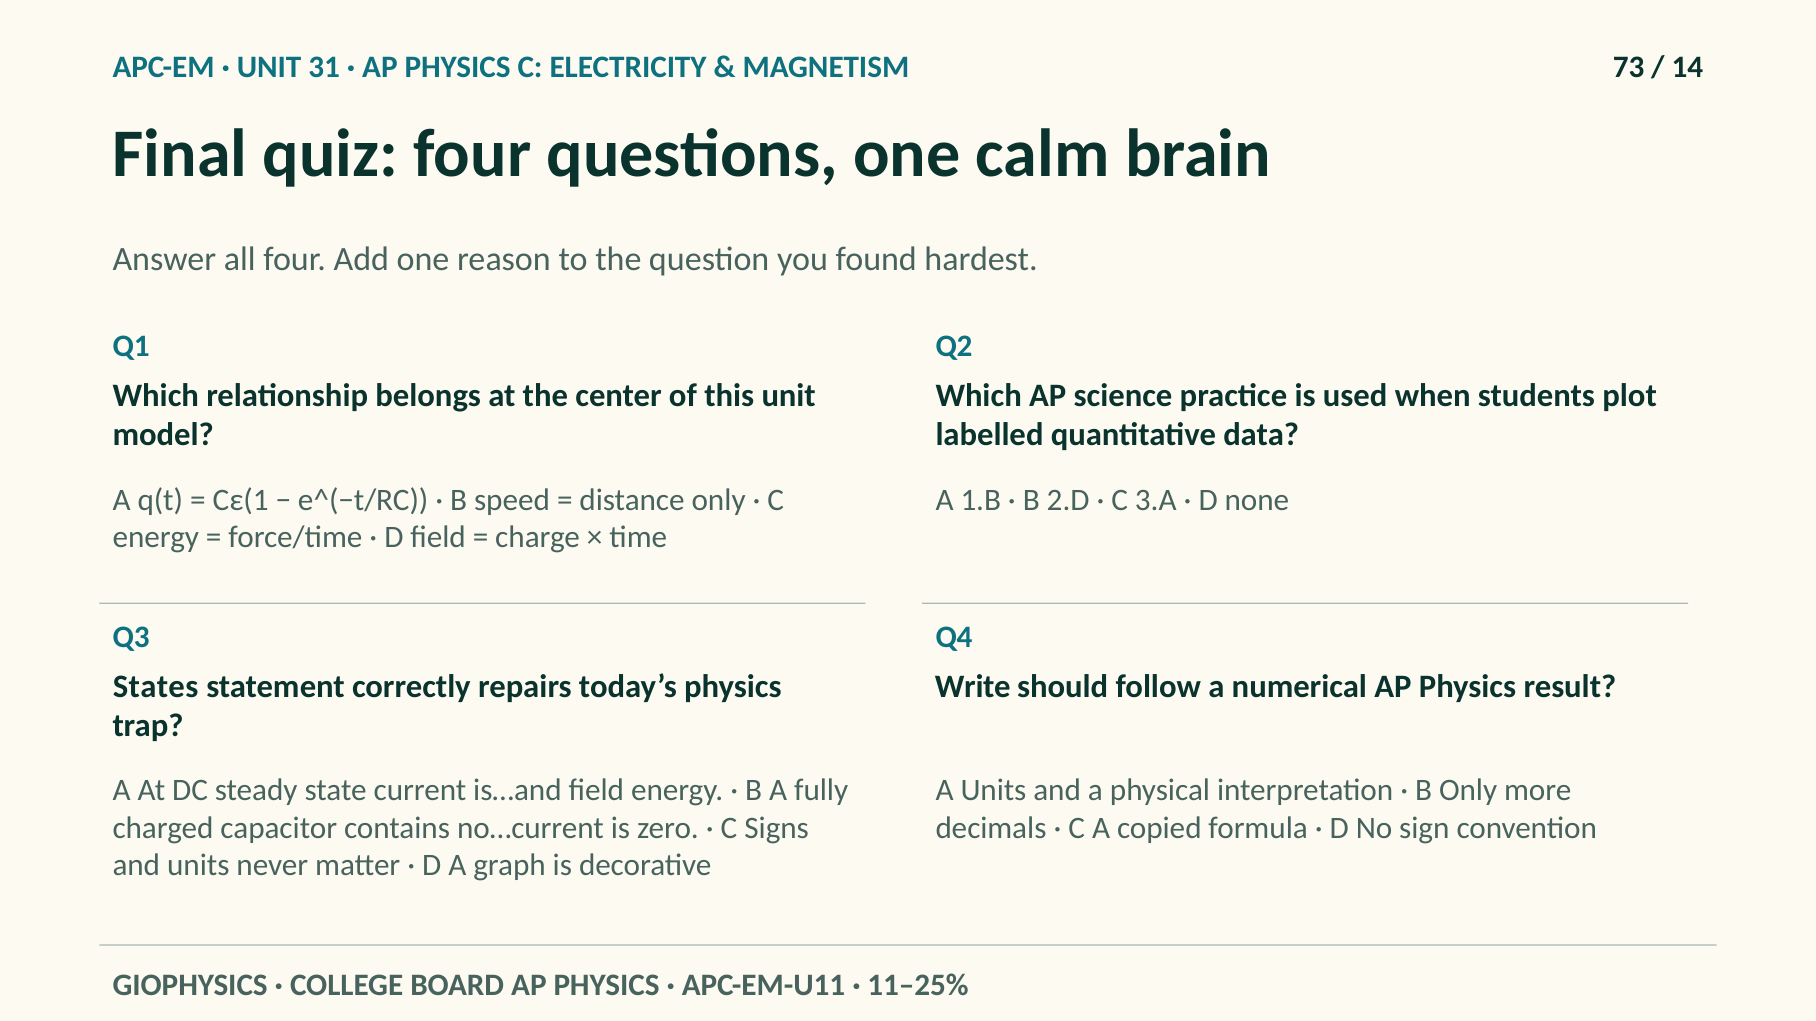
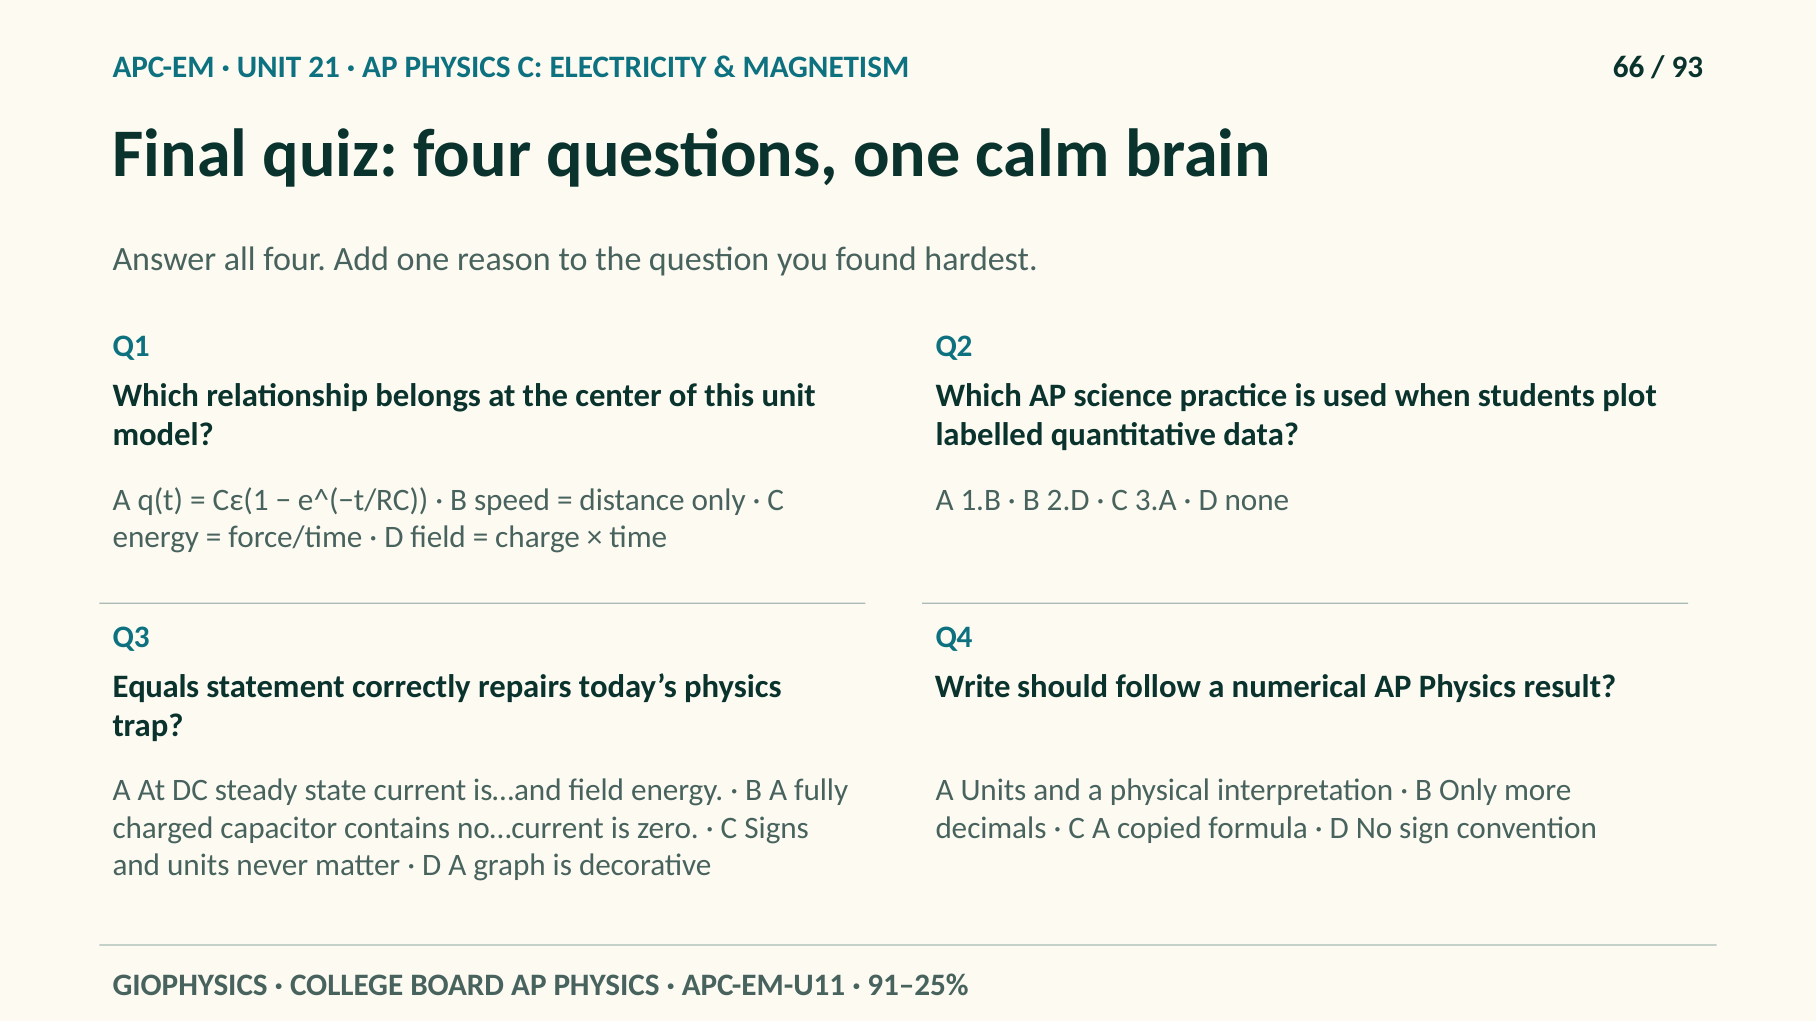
31: 31 -> 21
73: 73 -> 66
14: 14 -> 93
States: States -> Equals
11–25%: 11–25% -> 91–25%
